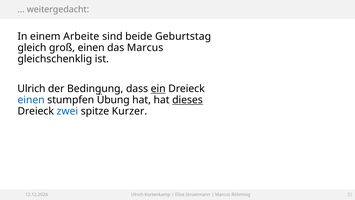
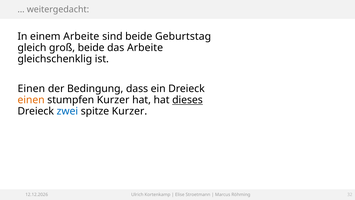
groß einen: einen -> beide
das Marcus: Marcus -> Arbeite
Ulrich at (31, 89): Ulrich -> Einen
ein underline: present -> none
einen at (31, 100) colour: blue -> orange
stumpfen Übung: Übung -> Kurzer
